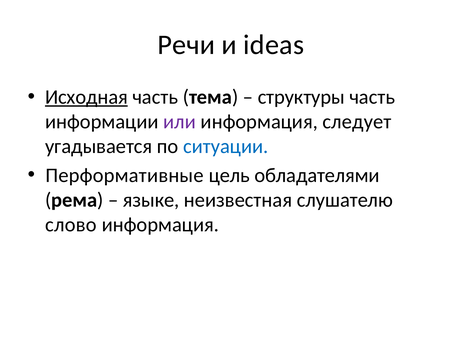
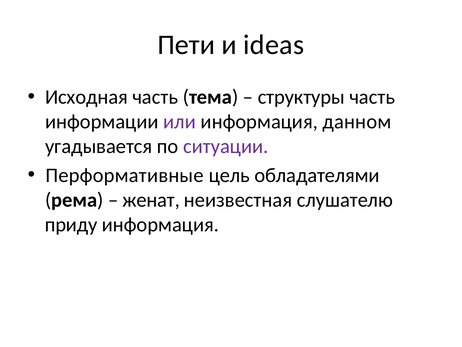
Речи: Речи -> Пети
Исходная underline: present -> none
следует: следует -> данном
ситуации colour: blue -> purple
языке: языке -> женат
слово: слово -> приду
